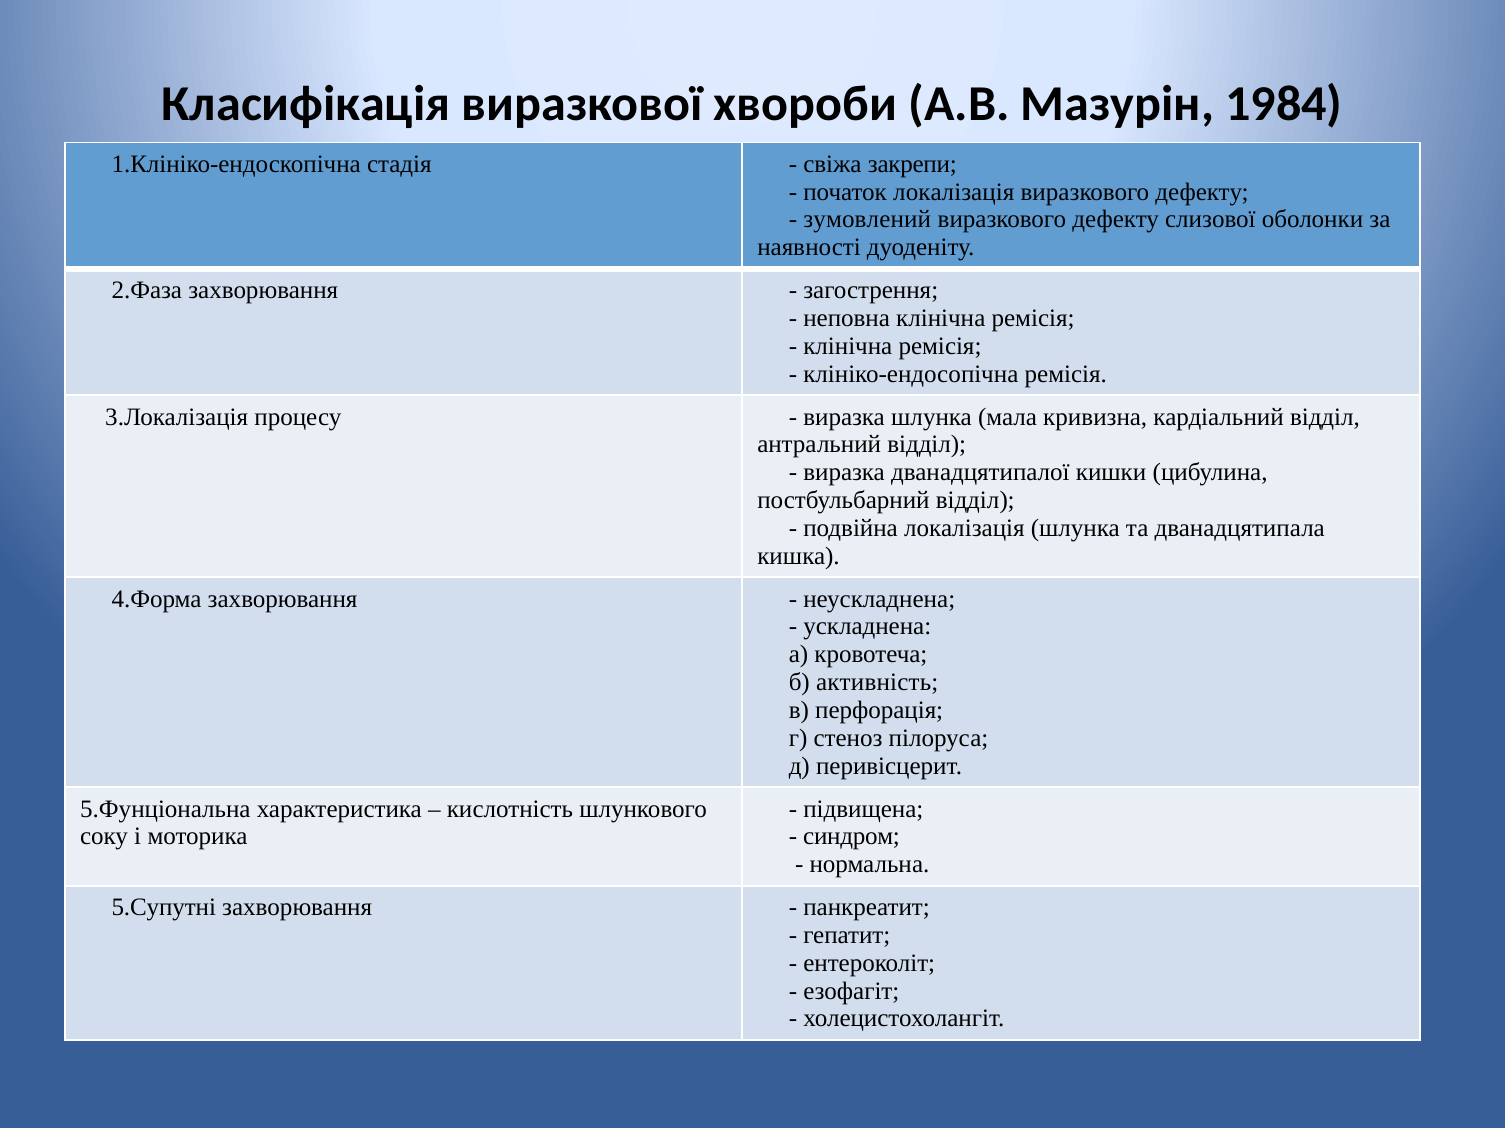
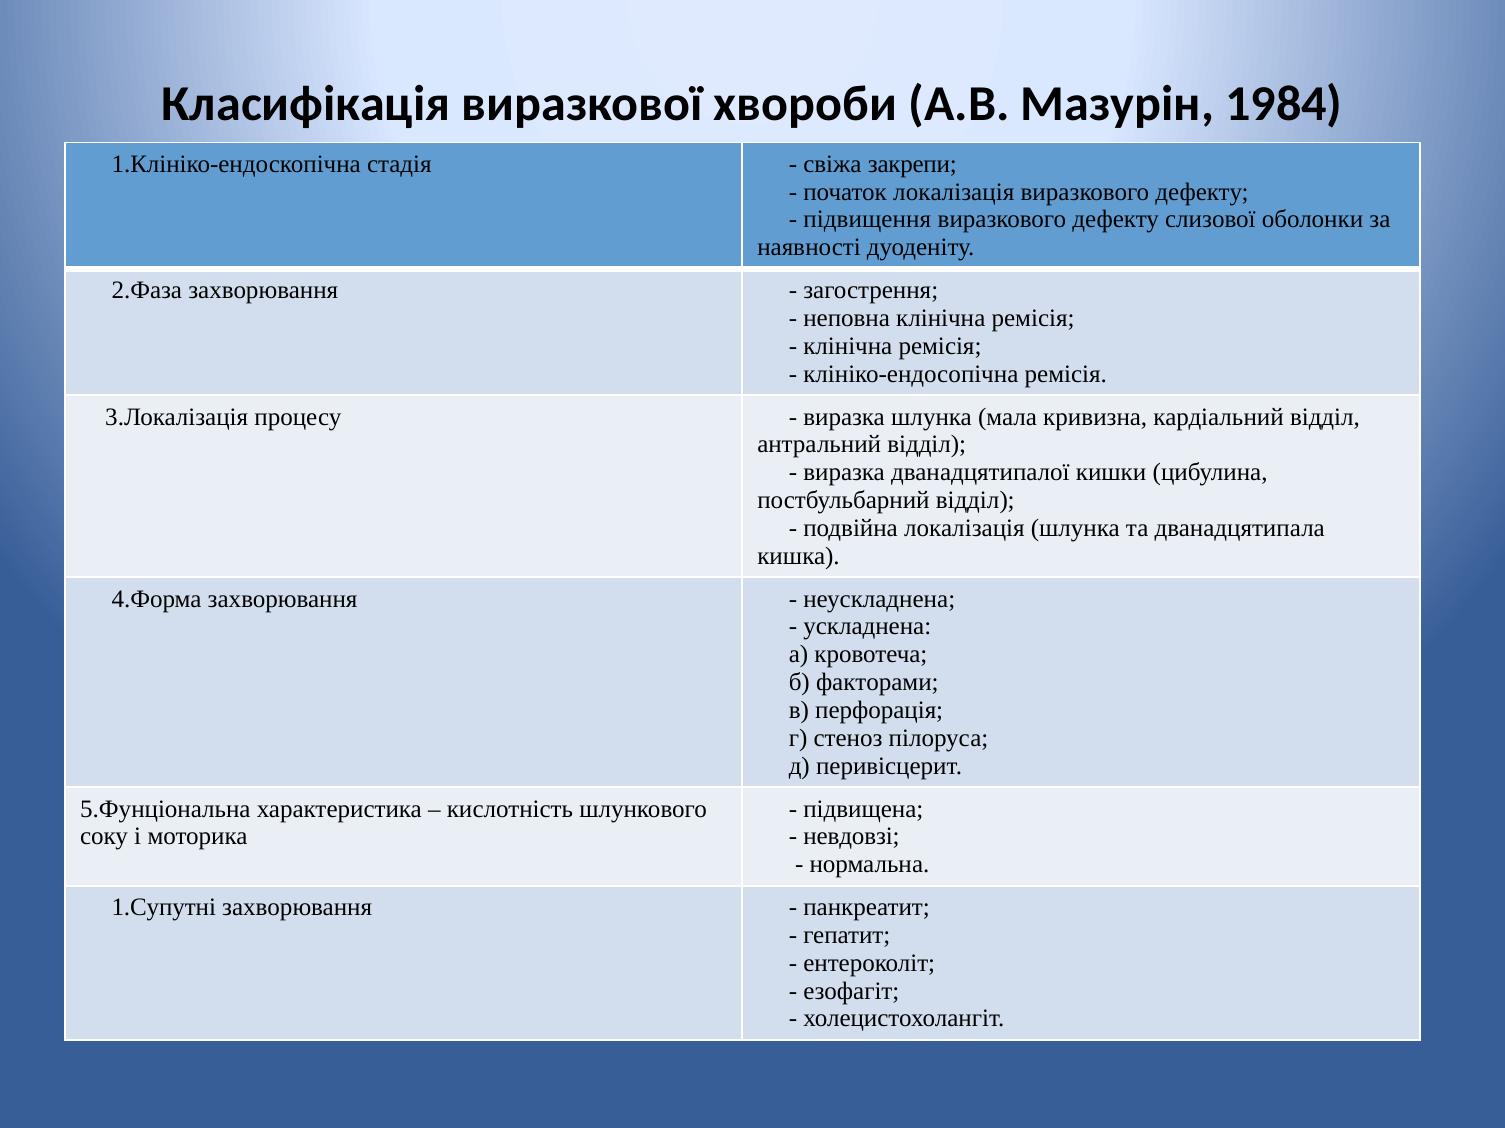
зумовлений: зумовлений -> пiдвищення
активність: активність -> факторами
синдром: синдром -> невдовзi
5.Супутнi: 5.Супутнi -> 1.Супутнi
